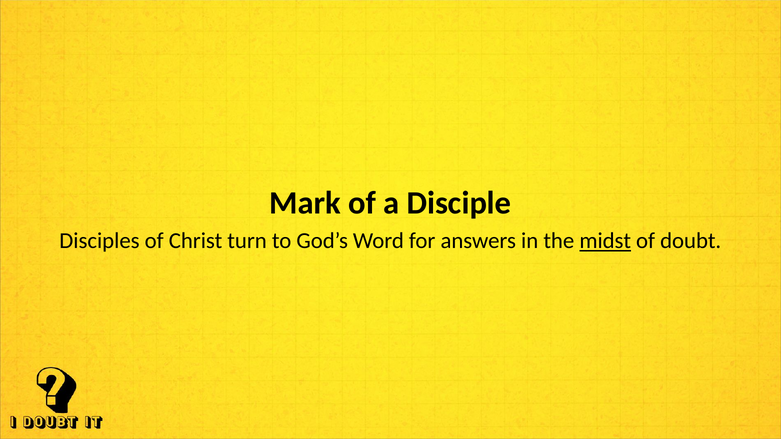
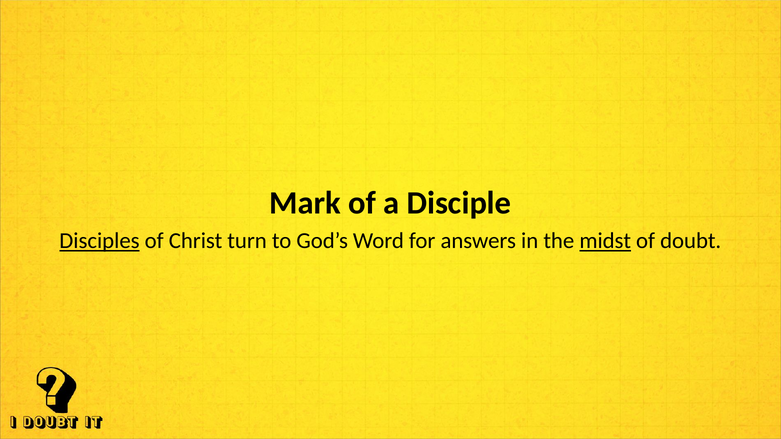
Disciples underline: none -> present
